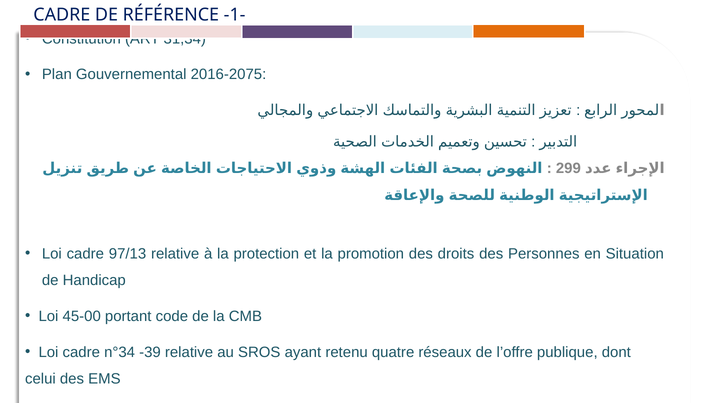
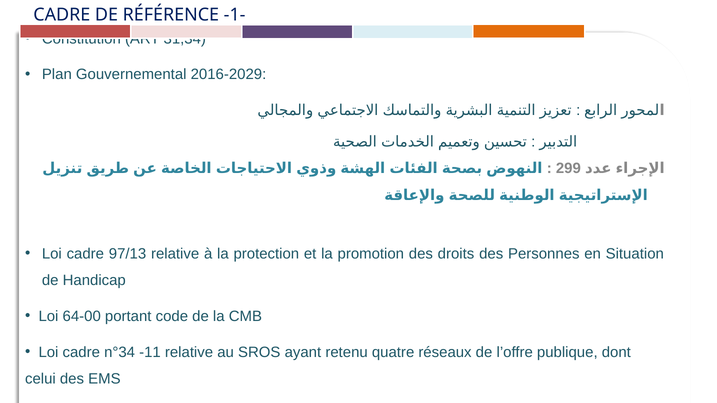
2016-2075: 2016-2075 -> 2016-2029
45-00: 45-00 -> 64-00
-39: -39 -> -11
